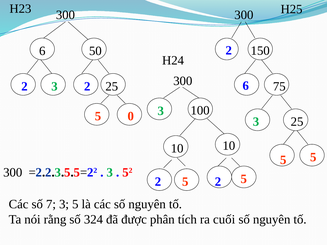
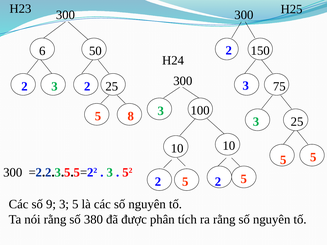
2 3 6: 6 -> 3
0: 0 -> 8
7: 7 -> 9
324: 324 -> 380
ra cuối: cuối -> rằng
